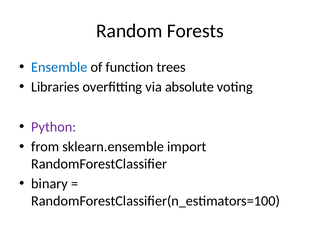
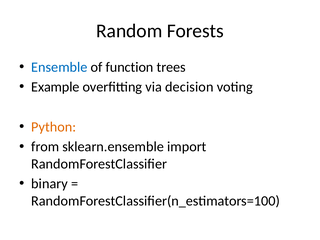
Libraries: Libraries -> Example
absolute: absolute -> decision
Python colour: purple -> orange
